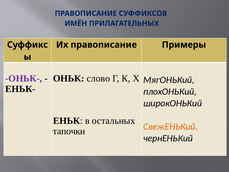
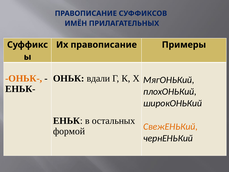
ОНЬК- colour: purple -> orange
слово: слово -> вдали
тапочки: тапочки -> формой
